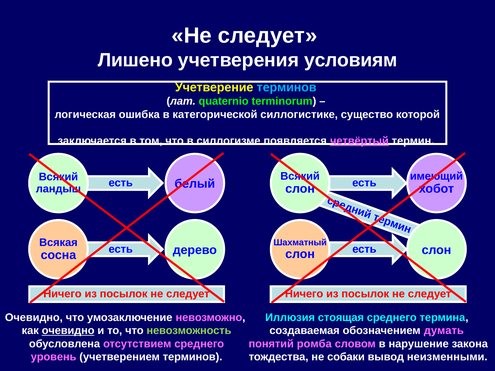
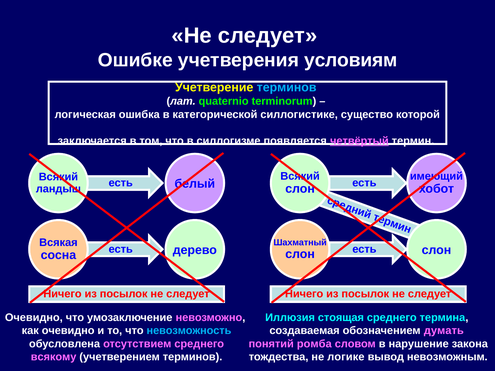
Лишено: Лишено -> Ошибке
очевидно at (68, 331) underline: present -> none
невозможность colour: light green -> light blue
уровень: уровень -> всякому
собаки: собаки -> логике
неизменными: неизменными -> невозможным
